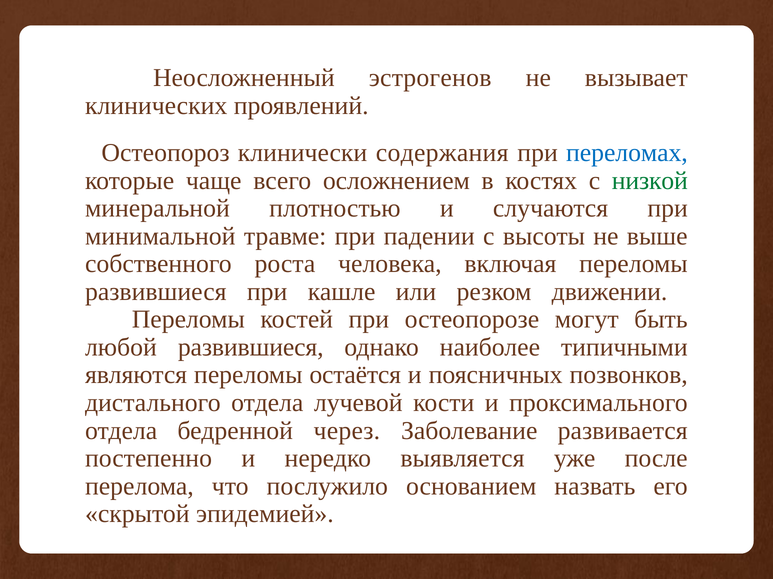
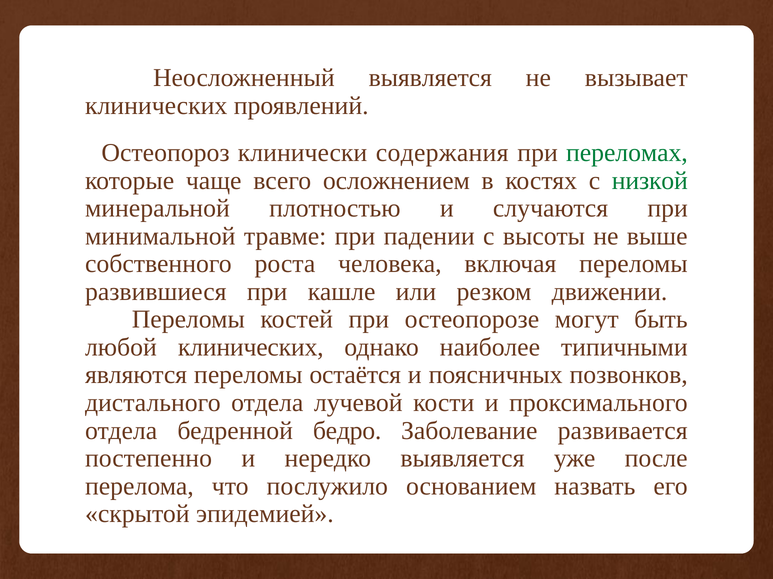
Неосложненный эстрогенов: эстрогенов -> выявляется
переломах colour: blue -> green
любой развившиеся: развившиеся -> клинических
через: через -> бедро
